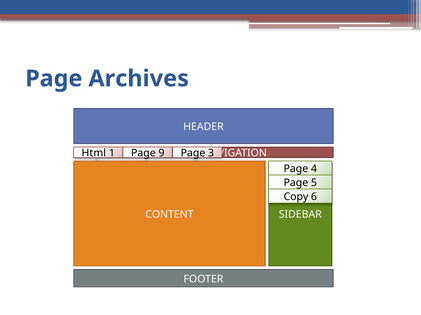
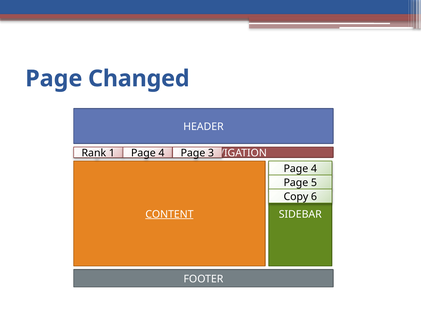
Archives: Archives -> Changed
Html: Html -> Rank
9 at (161, 153): 9 -> 4
CONTENT underline: none -> present
